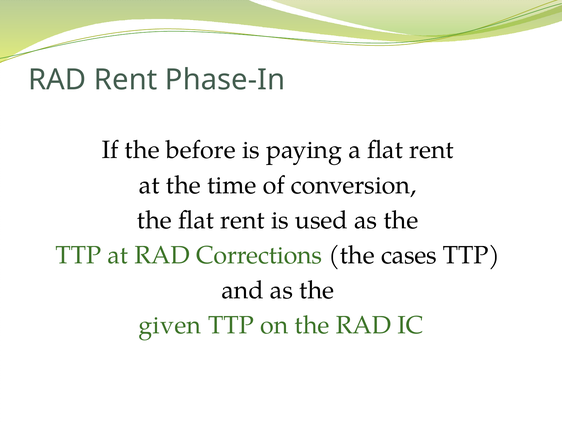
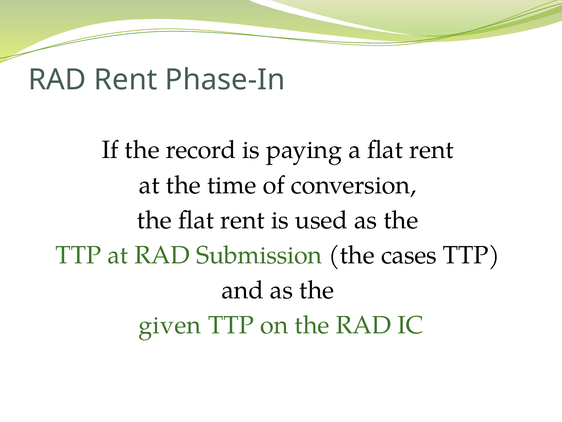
before: before -> record
Corrections: Corrections -> Submission
